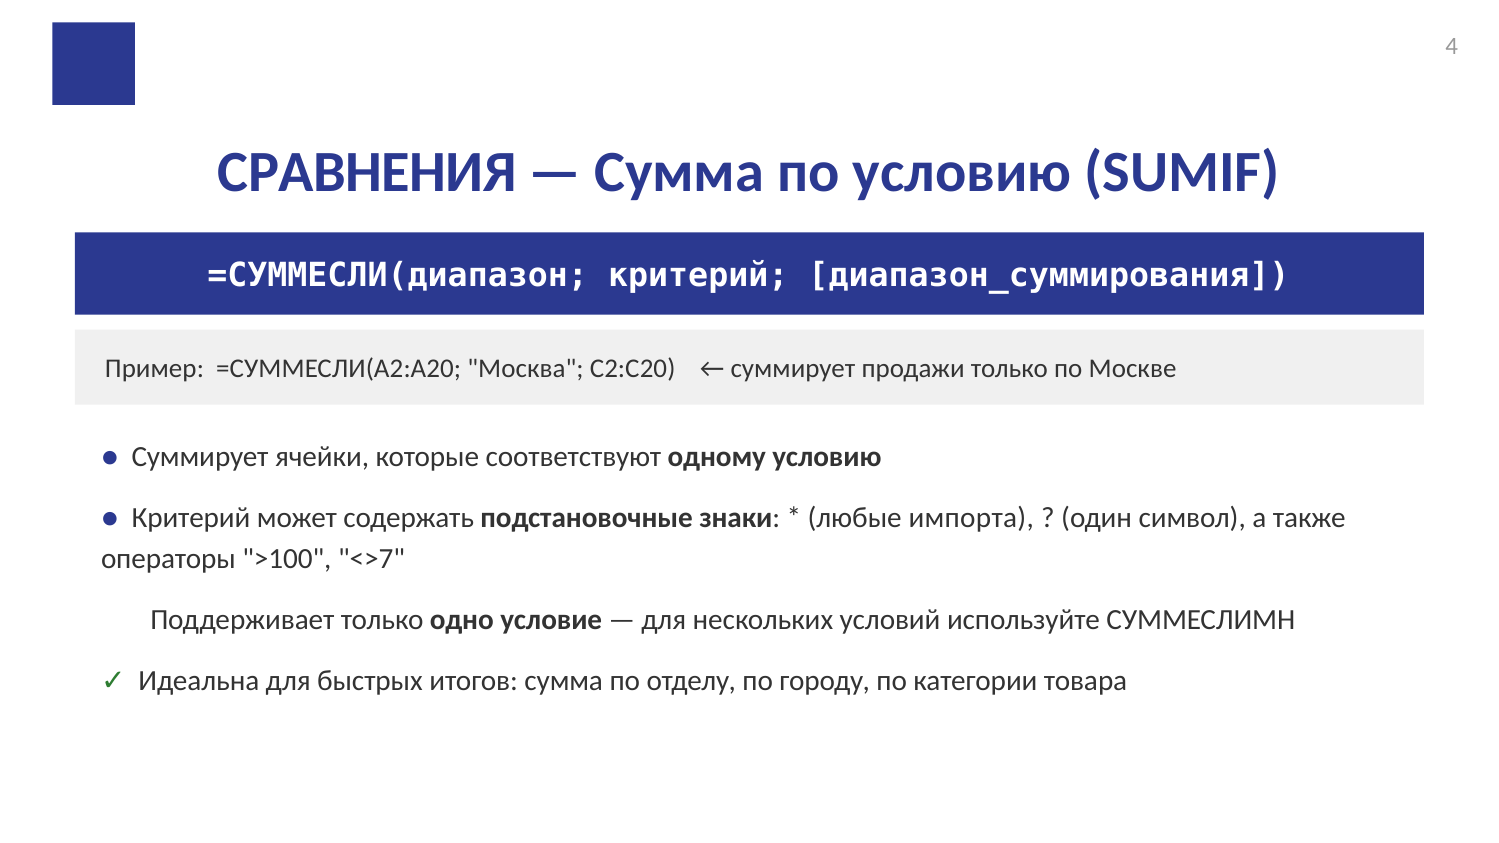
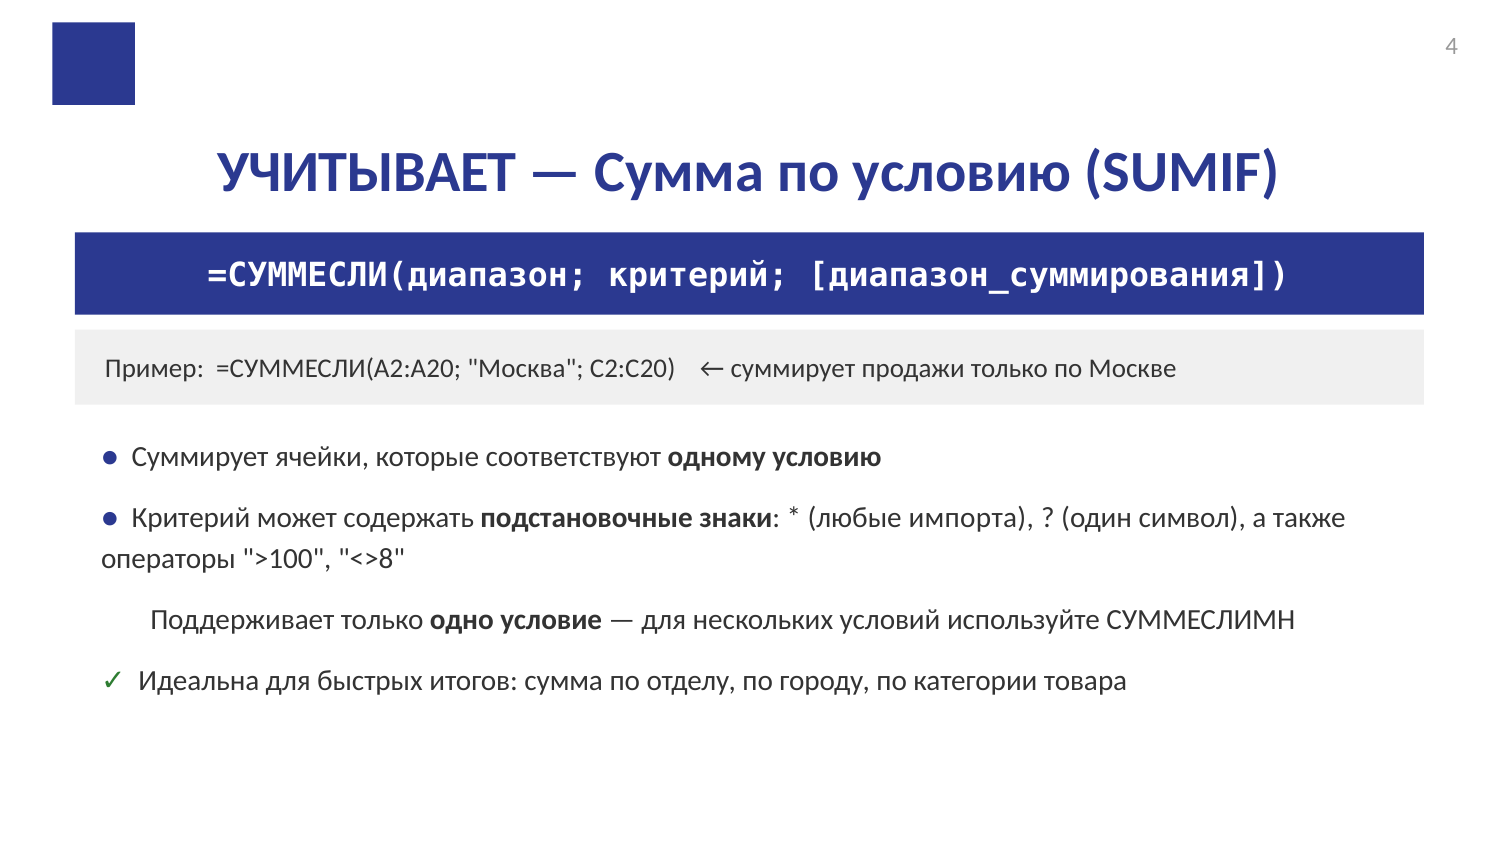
СРАВНЕНИЯ: СРАВНЕНИЯ -> УЧИТЫВАЕТ
<>7: <>7 -> <>8
